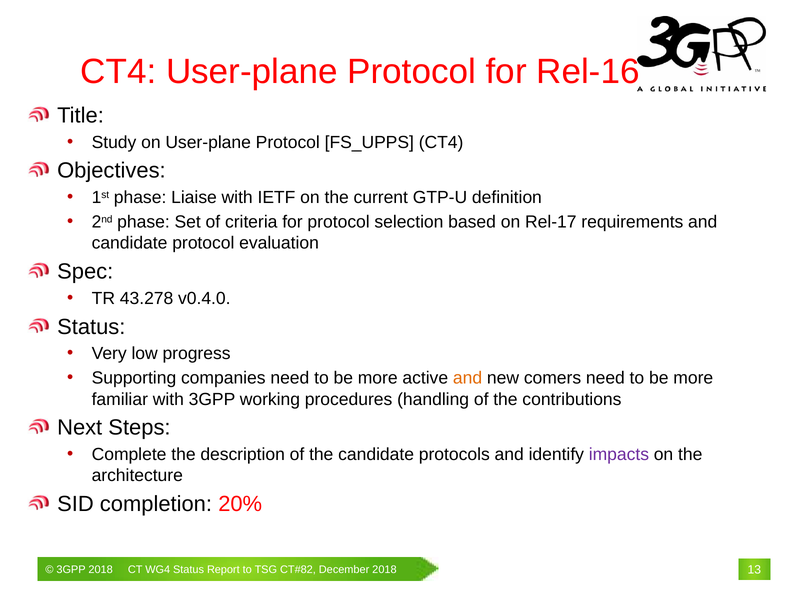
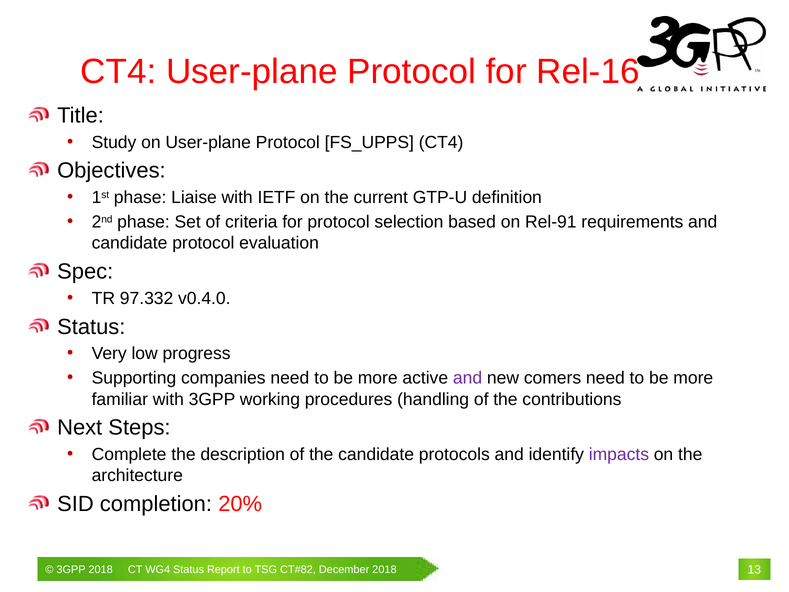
Rel-17: Rel-17 -> Rel-91
43.278: 43.278 -> 97.332
and at (468, 378) colour: orange -> purple
